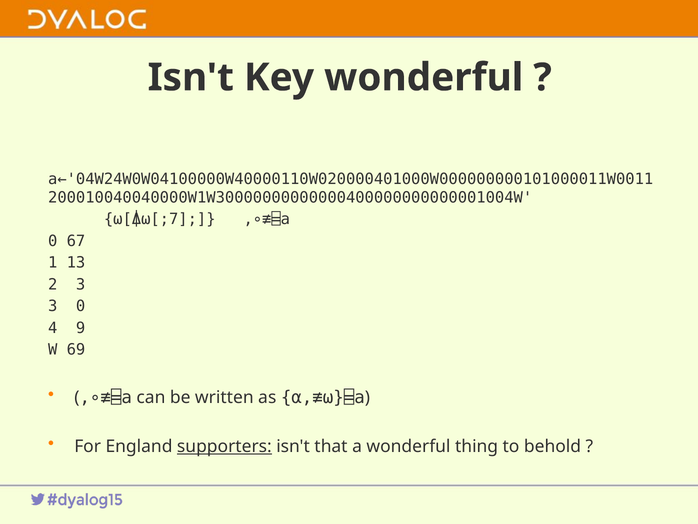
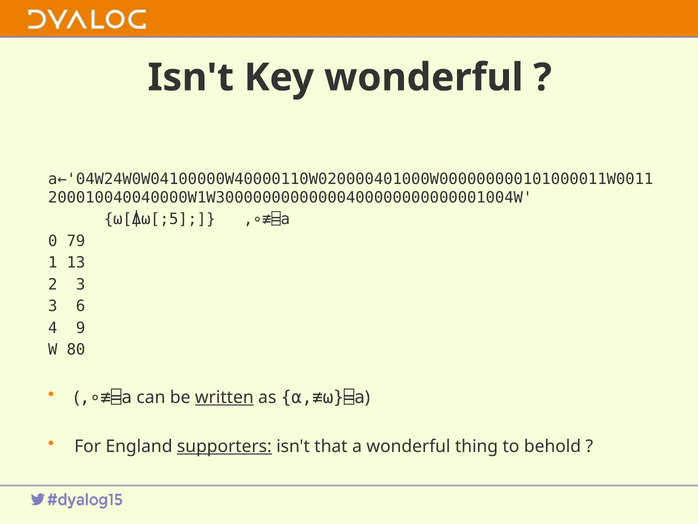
⍵[⍋⍵[;7: ⍵[⍋⍵[;7 -> ⍵[⍋⍵[;5
67: 67 -> 79
3 0: 0 -> 6
69: 69 -> 80
written underline: none -> present
